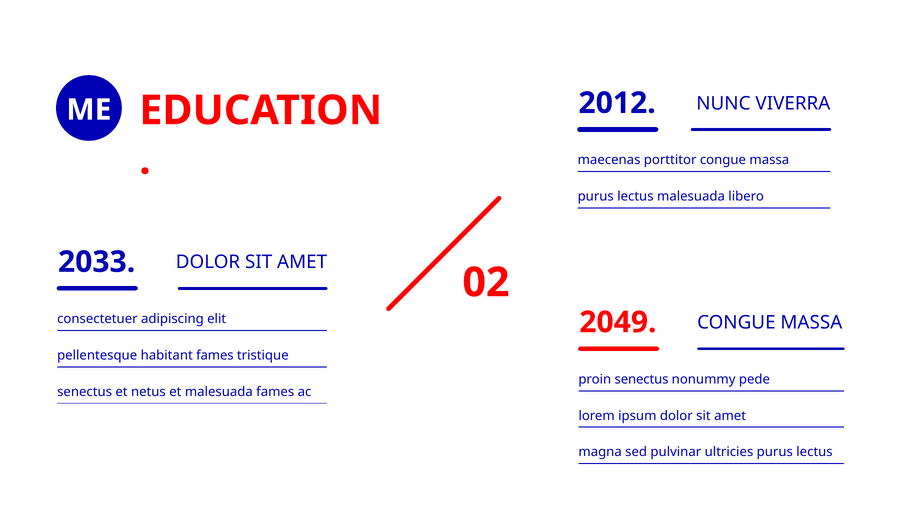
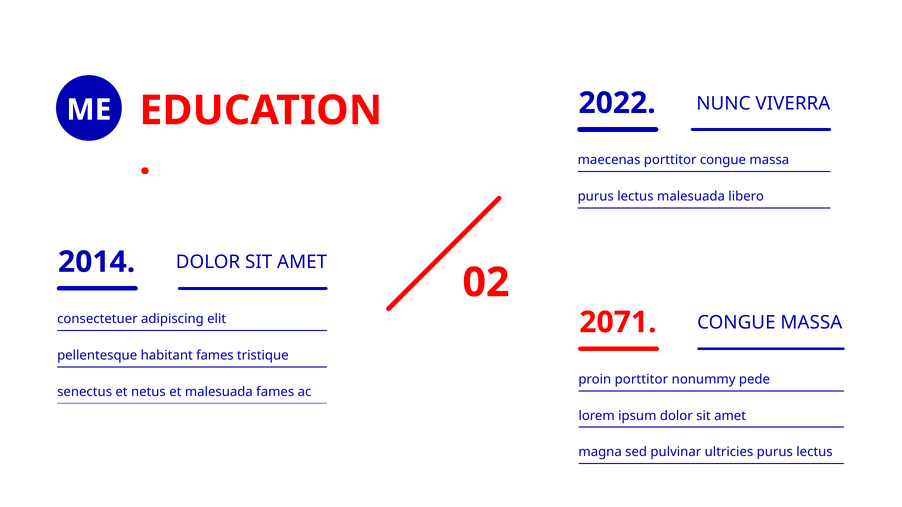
2012: 2012 -> 2022
2033: 2033 -> 2014
2049: 2049 -> 2071
proin senectus: senectus -> porttitor
